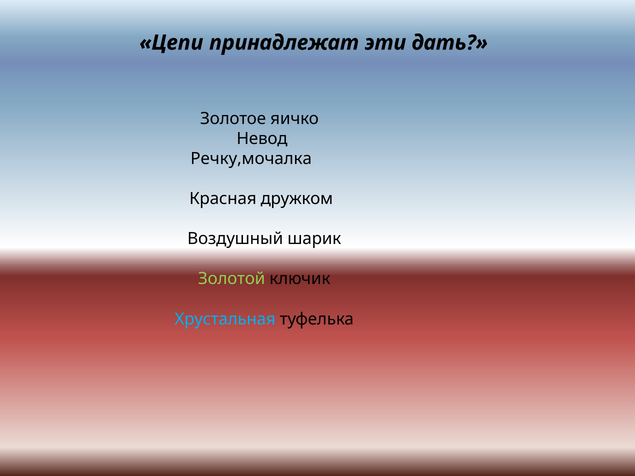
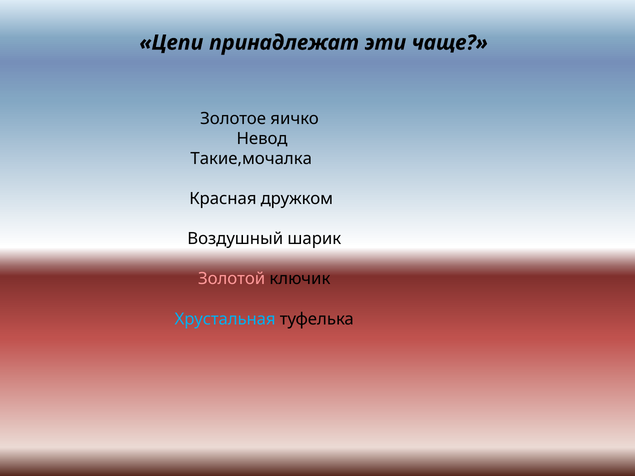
дать: дать -> чаще
Речку,мочалка: Речку,мочалка -> Такие,мочалка
Золотой colour: light green -> pink
